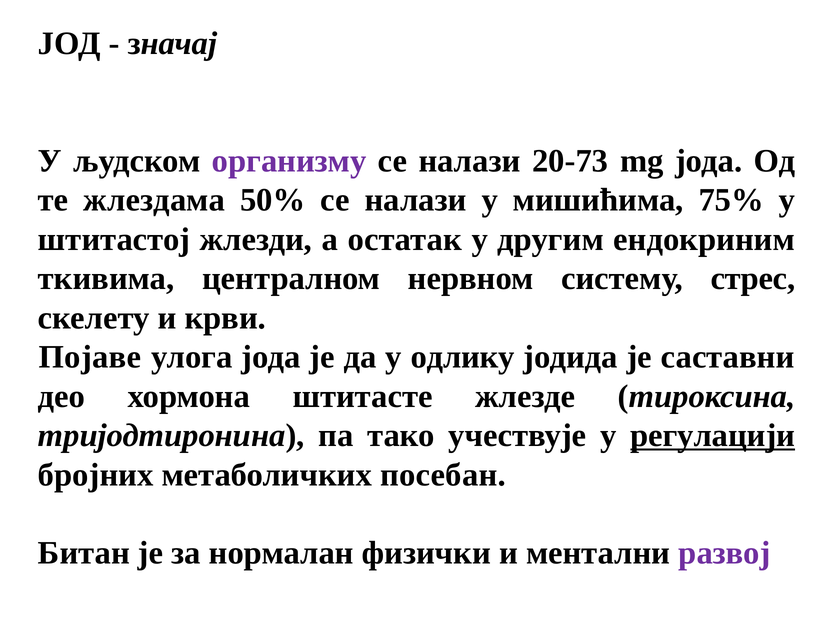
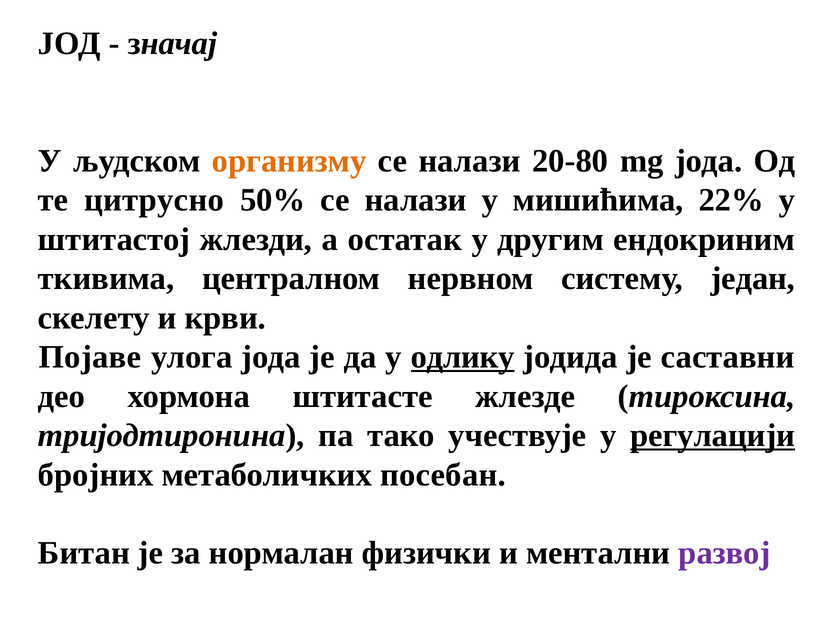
организму colour: purple -> orange
20-73: 20-73 -> 20-80
жлездама: жлездама -> цитрусно
75%: 75% -> 22%
стрес: стрес -> један
одлику underline: none -> present
